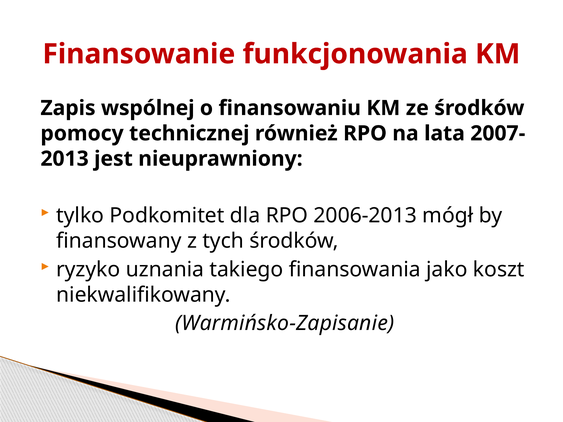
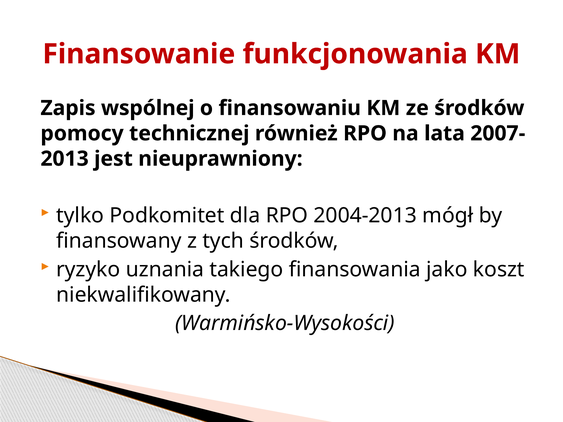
2006-2013: 2006-2013 -> 2004-2013
Warmińsko-Zapisanie: Warmińsko-Zapisanie -> Warmińsko-Wysokości
